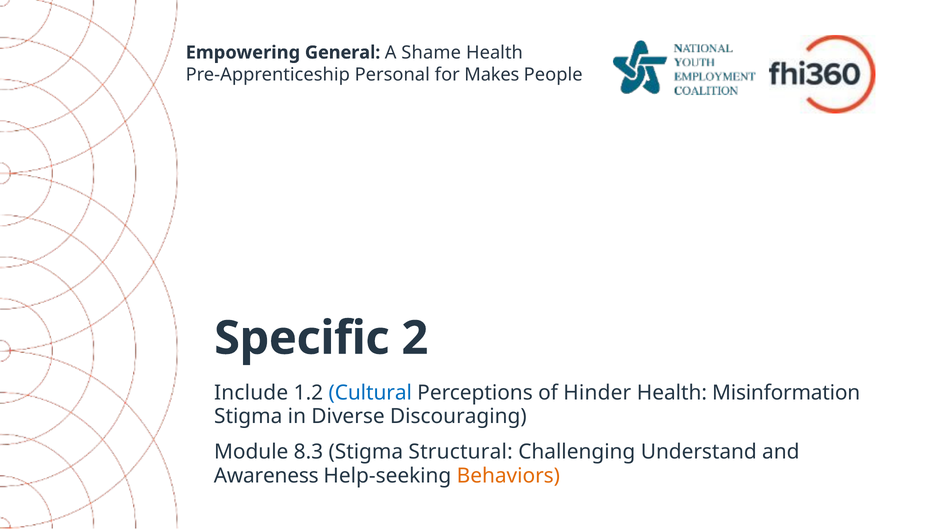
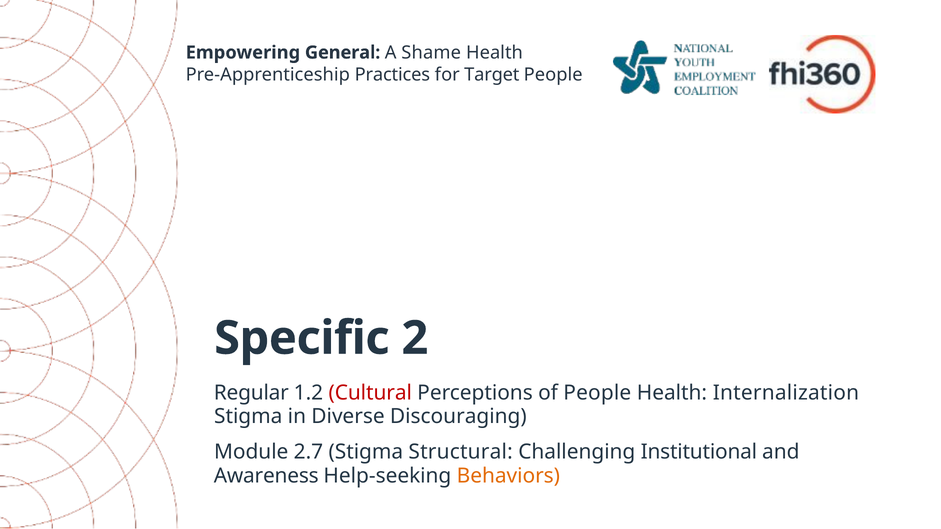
Personal: Personal -> Practices
Makes: Makes -> Target
Include: Include -> Regular
Cultural colour: blue -> red
of Hinder: Hinder -> People
Misinformation: Misinformation -> Internalization
8.3: 8.3 -> 2.7
Understand: Understand -> Institutional
